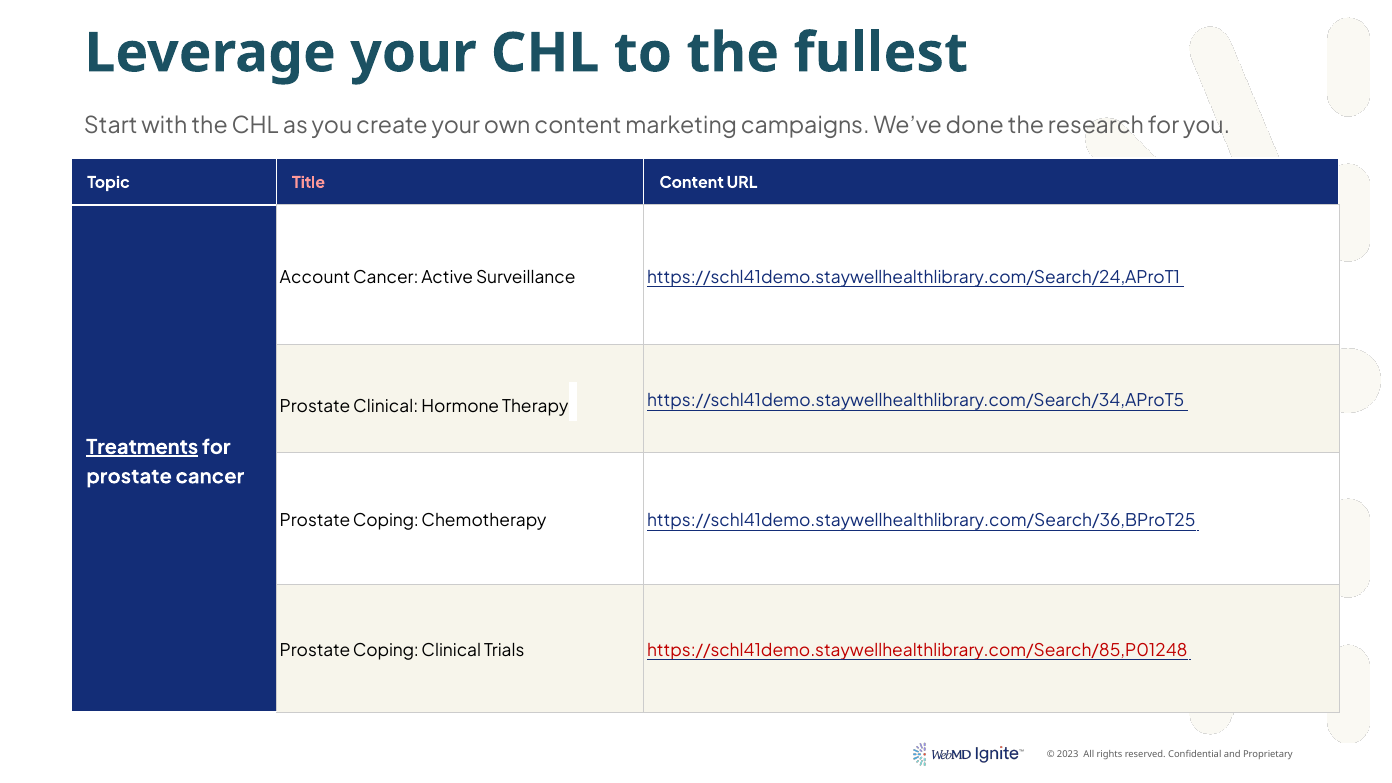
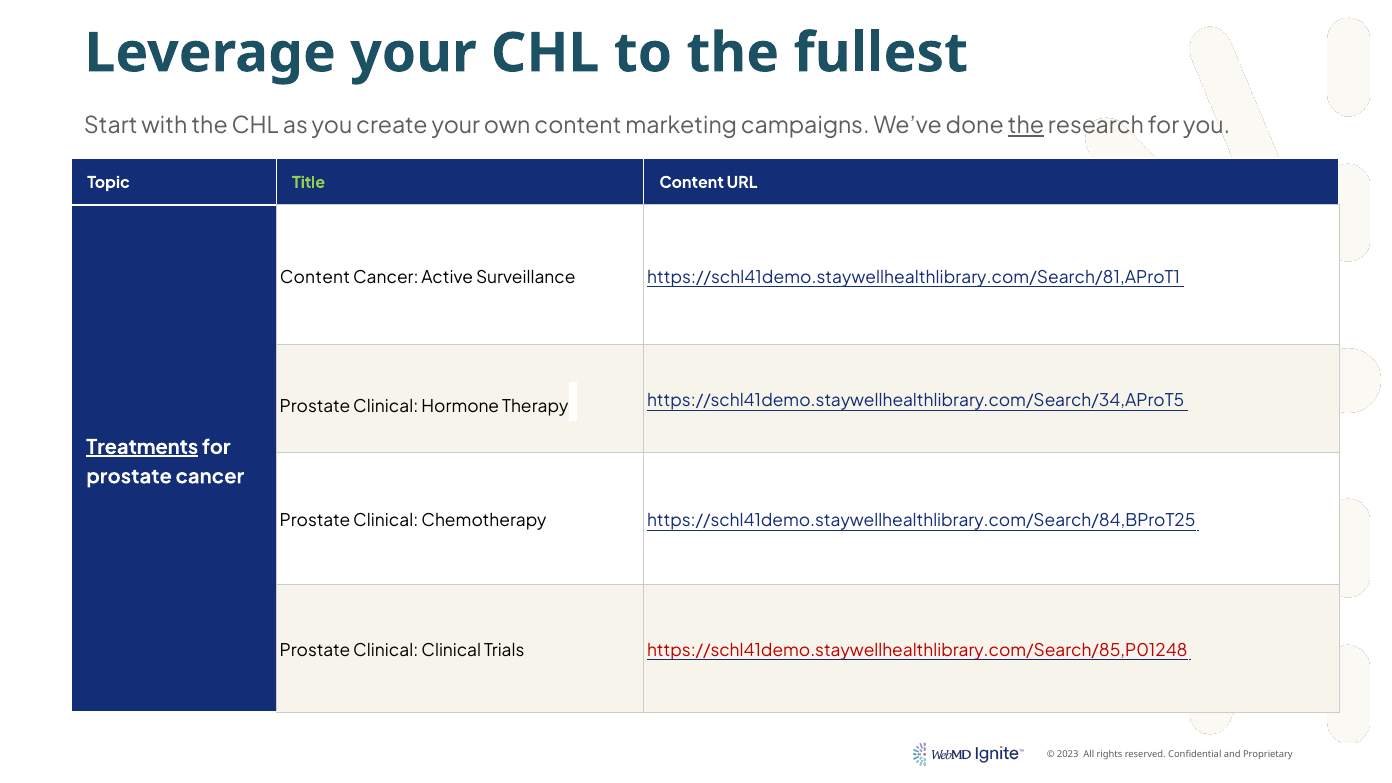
the at (1026, 126) underline: none -> present
Title colour: pink -> light green
Account at (315, 277): Account -> Content
https://schl41demo.staywellhealthlibrary.com/Search/24,AProT1: https://schl41demo.staywellhealthlibrary.com/Search/24,AProT1 -> https://schl41demo.staywellhealthlibrary.com/Search/81,AProT1
Coping at (386, 521): Coping -> Clinical
https://schl41demo.staywellhealthlibrary.com/Search/36,BProT25: https://schl41demo.staywellhealthlibrary.com/Search/36,BProT25 -> https://schl41demo.staywellhealthlibrary.com/Search/84,BProT25
Coping at (386, 651): Coping -> Clinical
